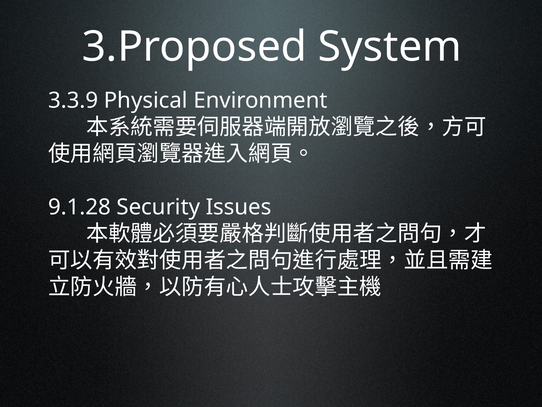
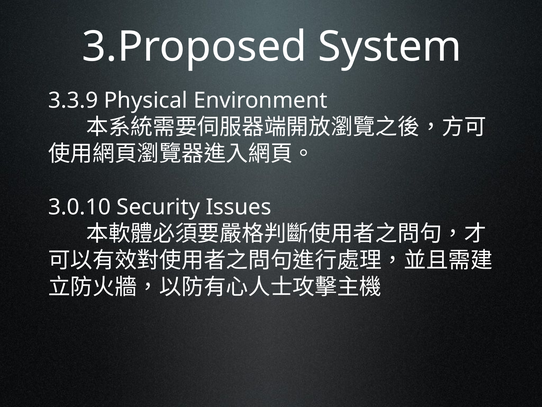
9.1.28: 9.1.28 -> 3.0.10
